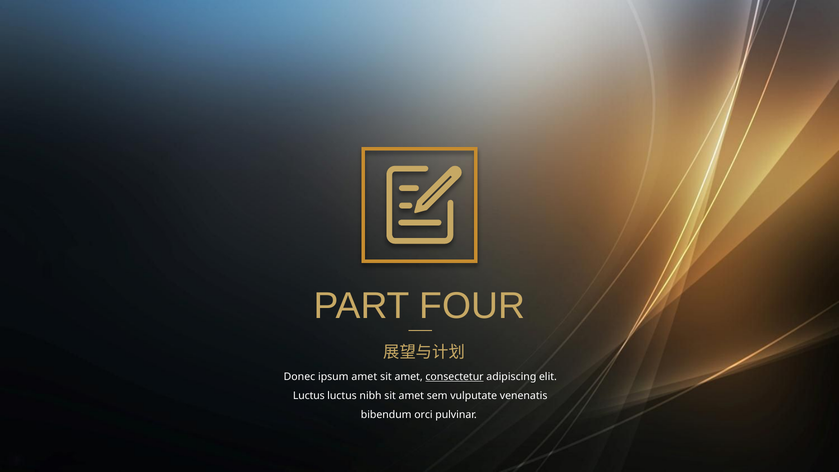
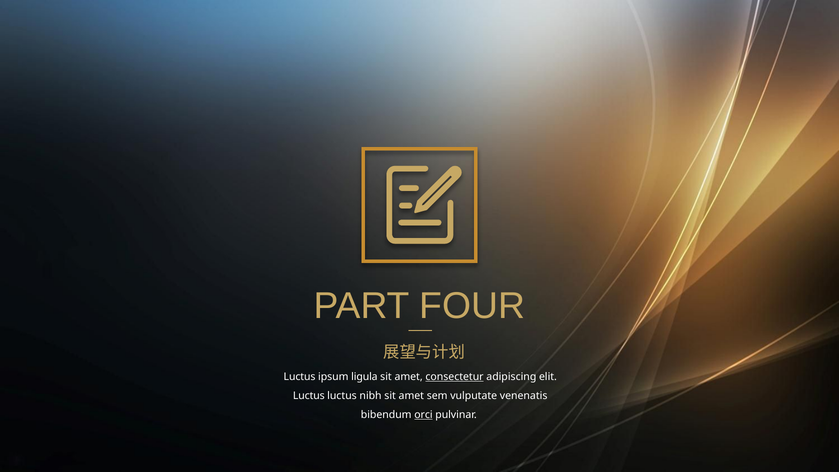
Donec at (299, 377): Donec -> Luctus
ipsum amet: amet -> ligula
orci underline: none -> present
